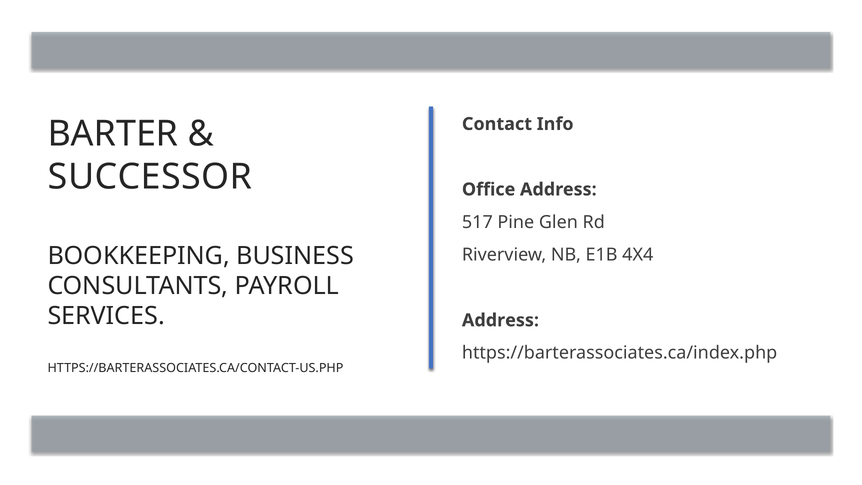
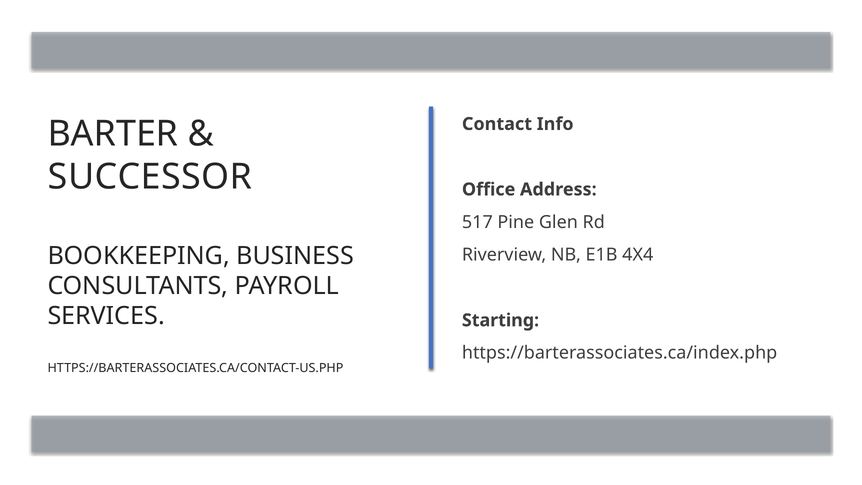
Address at (500, 320): Address -> Starting
